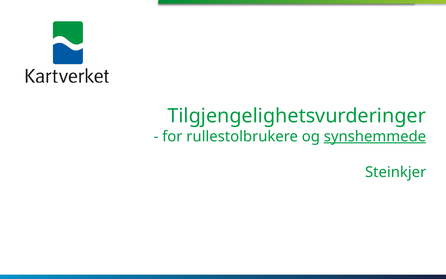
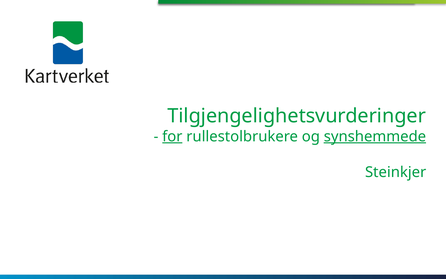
for underline: none -> present
